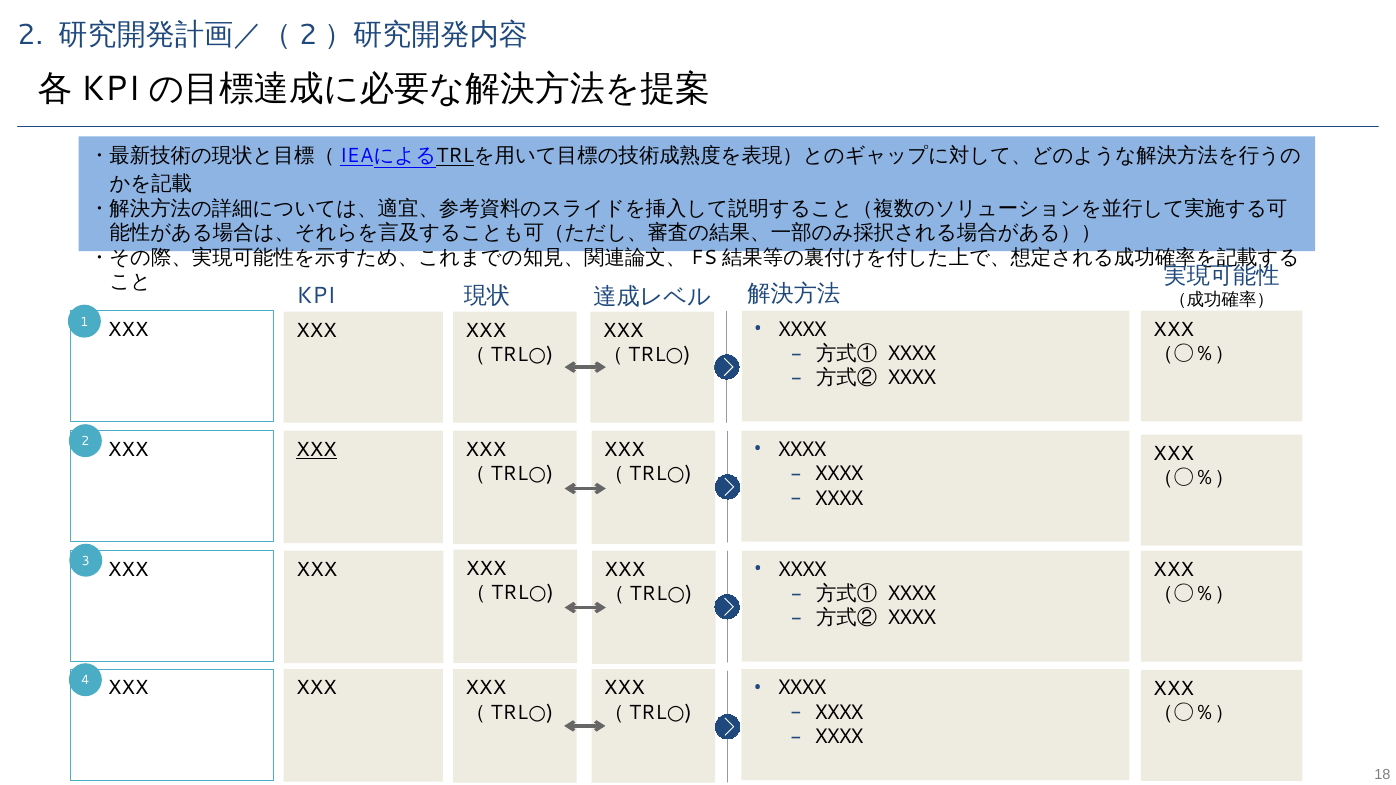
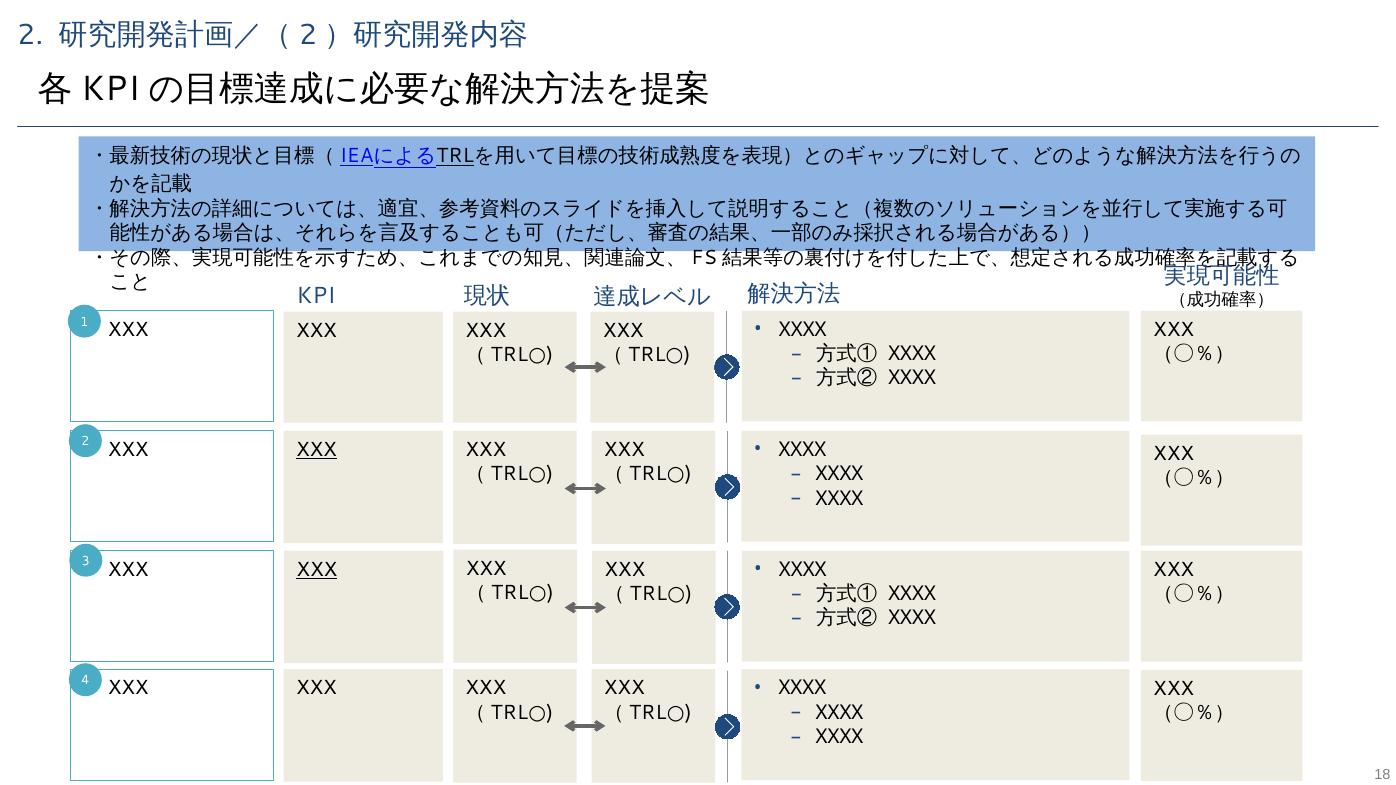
XXX at (317, 570) underline: none -> present
